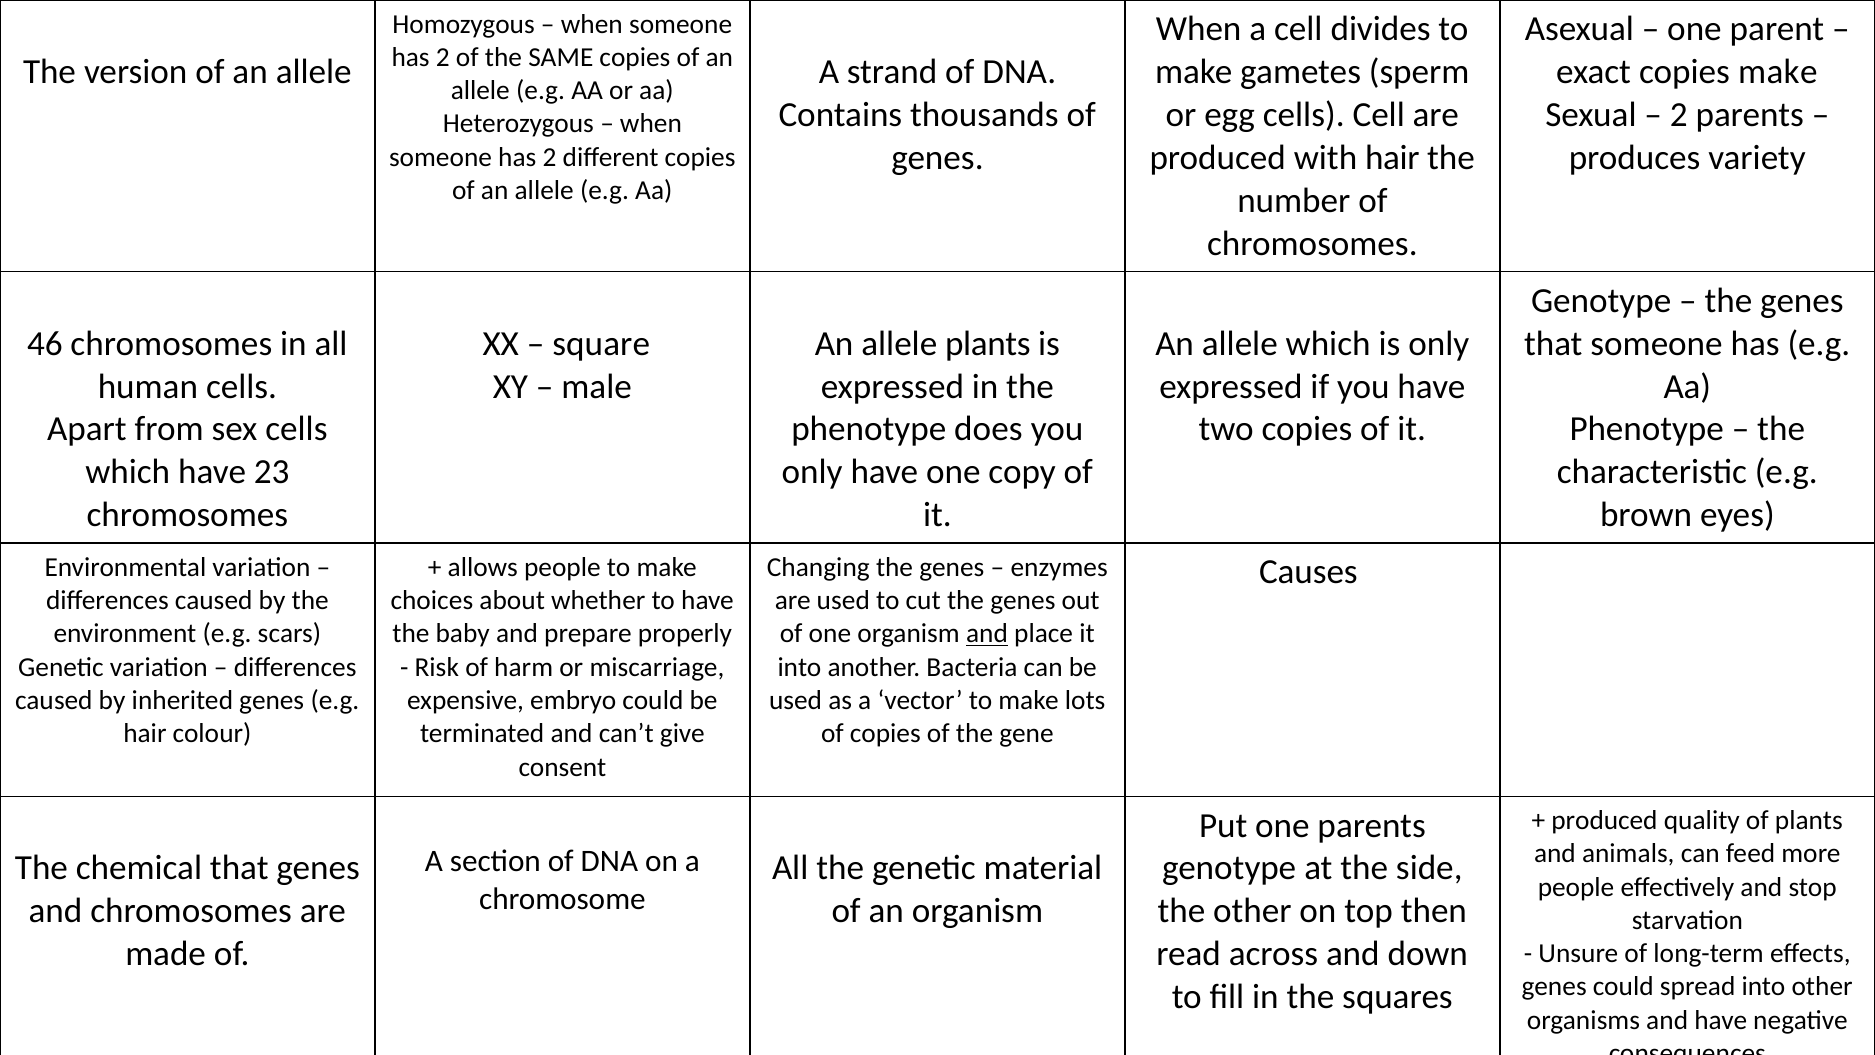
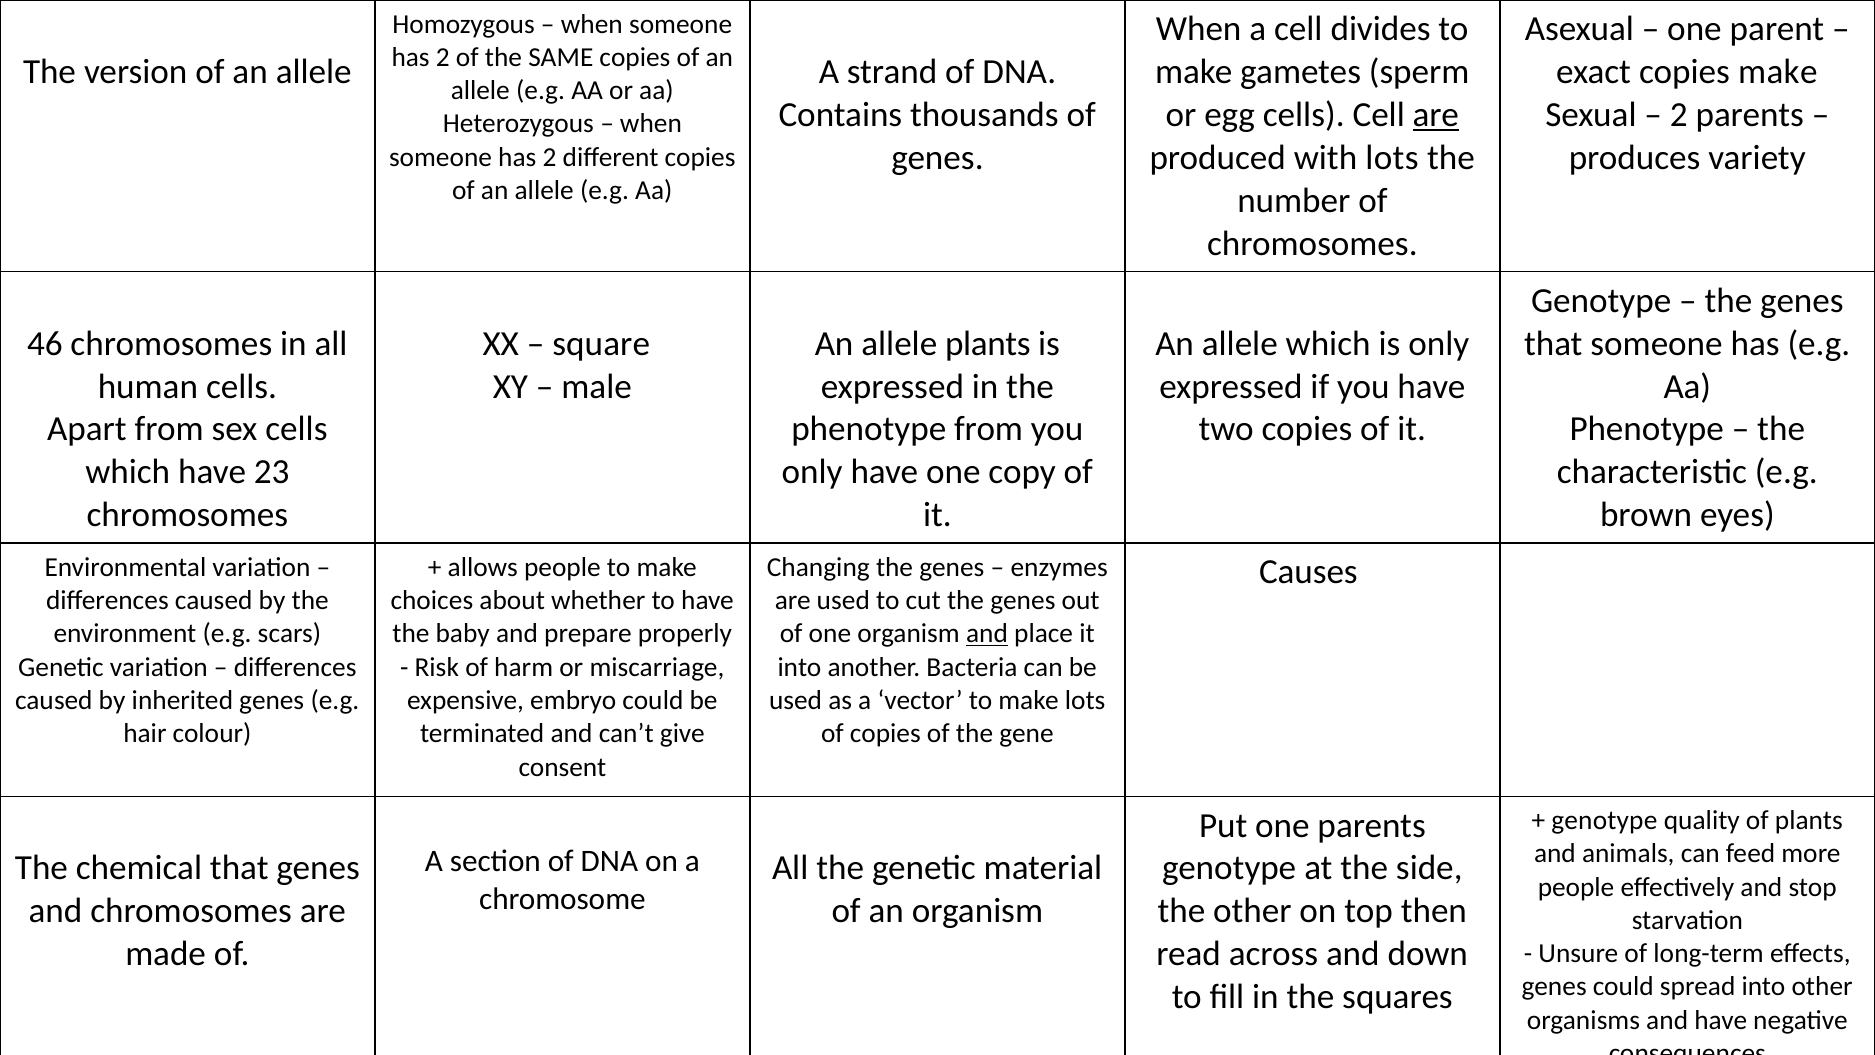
are at (1436, 115) underline: none -> present
with hair: hair -> lots
phenotype does: does -> from
produced at (1605, 820): produced -> genotype
